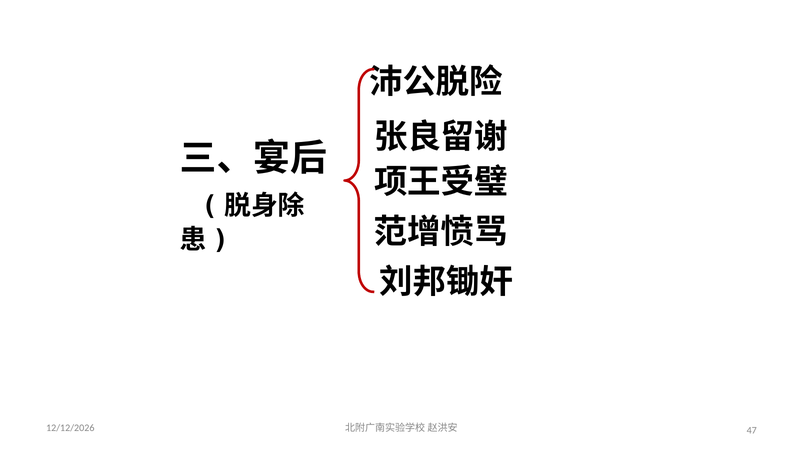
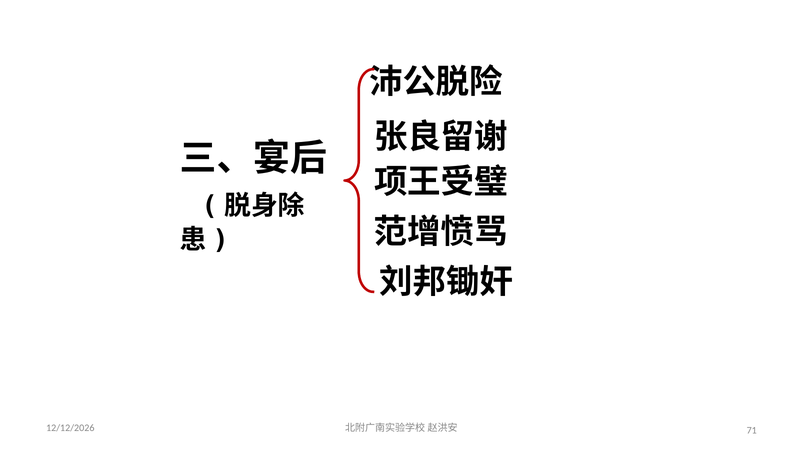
47: 47 -> 71
